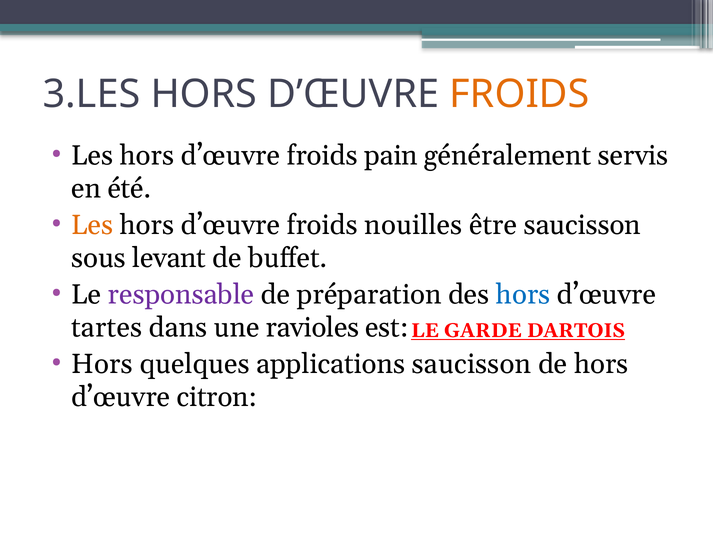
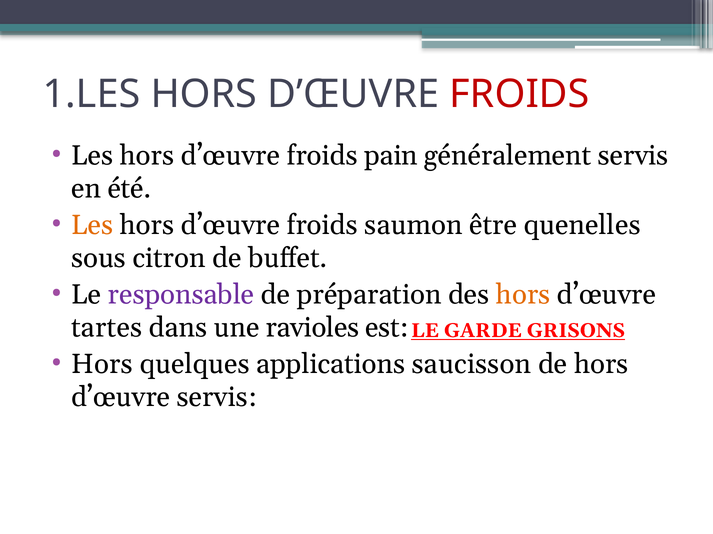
3.LES: 3.LES -> 1.LES
FROIDS at (520, 94) colour: orange -> red
nouilles: nouilles -> saumon
être saucisson: saucisson -> quenelles
levant: levant -> citron
hors at (523, 295) colour: blue -> orange
DARTOIS: DARTOIS -> GRISONS
d’œuvre citron: citron -> servis
